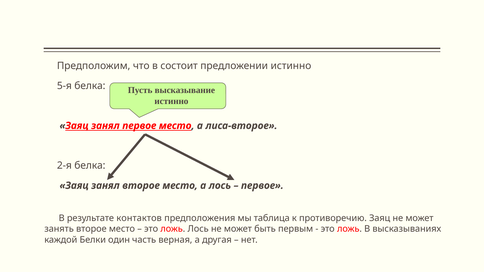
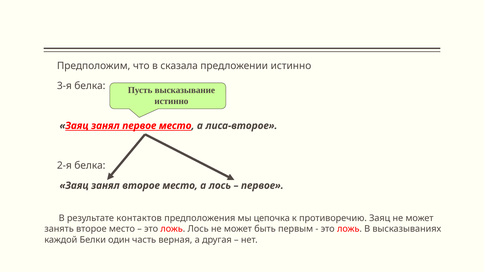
состоит: состоит -> сказала
5-я: 5-я -> 3-я
таблица: таблица -> цепочка
